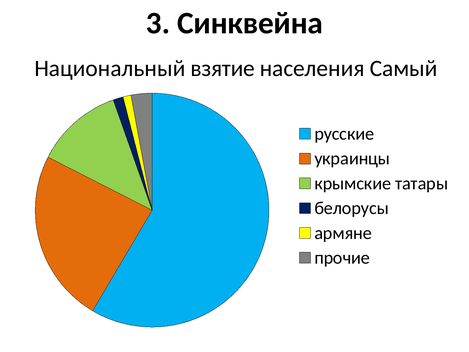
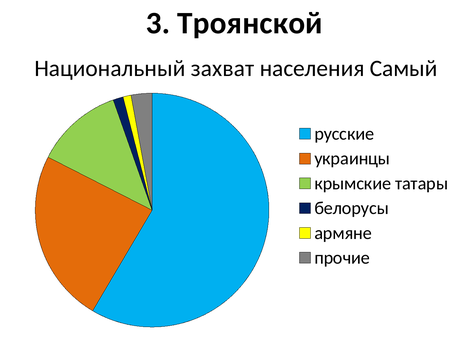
Синквейна: Синквейна -> Троянской
взятие: взятие -> захват
